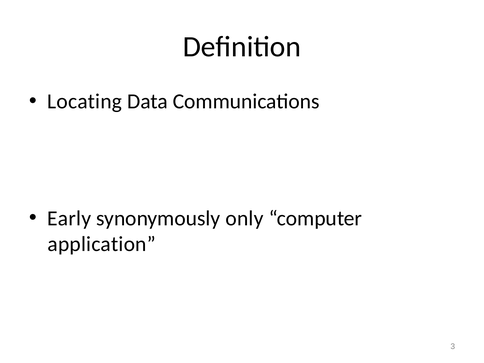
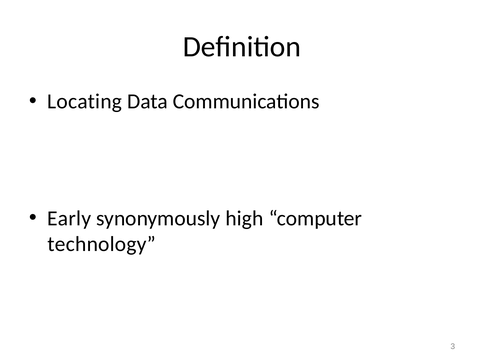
only: only -> high
application: application -> technology
